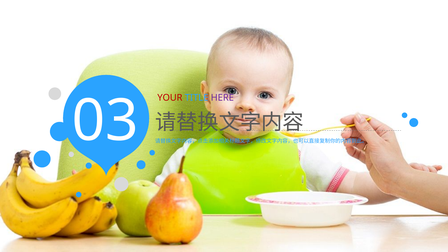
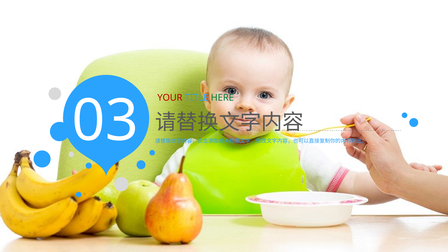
HERE colour: purple -> green
